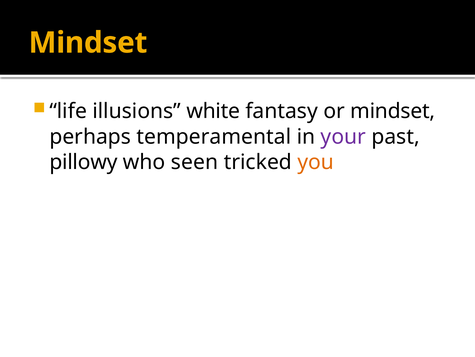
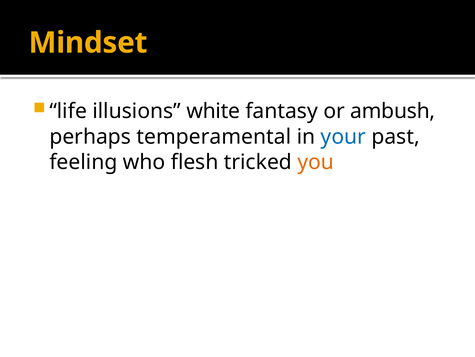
or mindset: mindset -> ambush
your colour: purple -> blue
pillowy: pillowy -> feeling
seen: seen -> flesh
